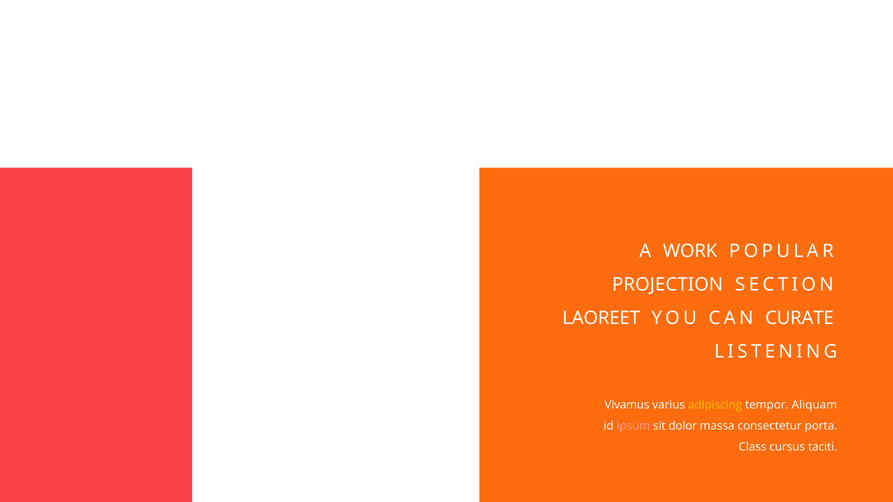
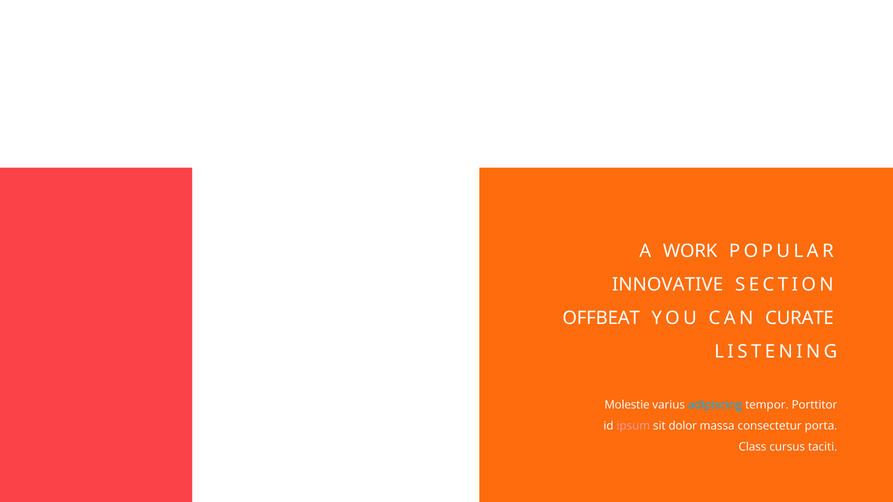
PROJECTION: PROJECTION -> INNOVATIVE
LAOREET: LAOREET -> OFFBEAT
Vivamus: Vivamus -> Molestie
adipiscing colour: yellow -> light blue
Aliquam: Aliquam -> Porttitor
